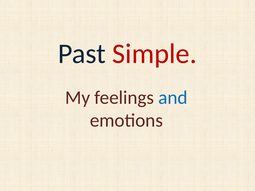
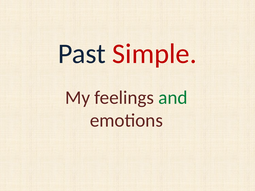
and colour: blue -> green
